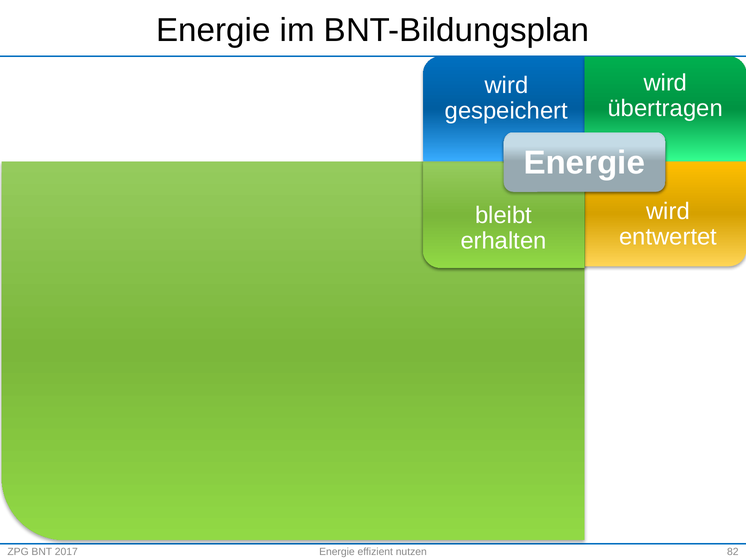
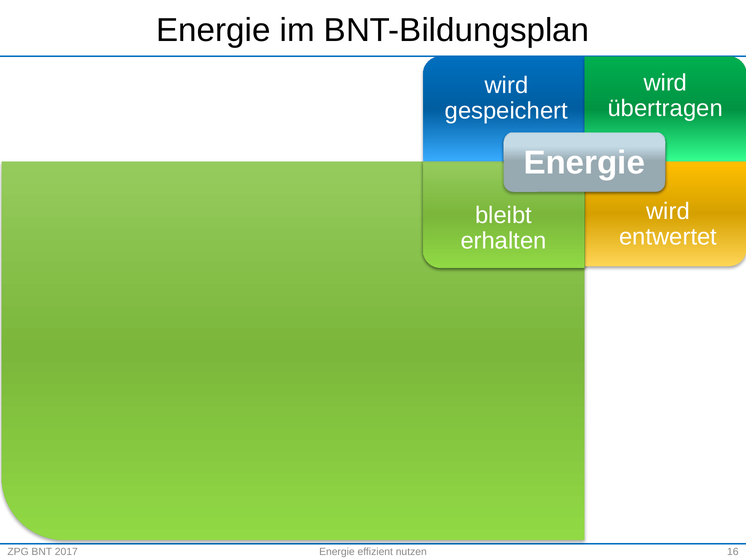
82: 82 -> 16
